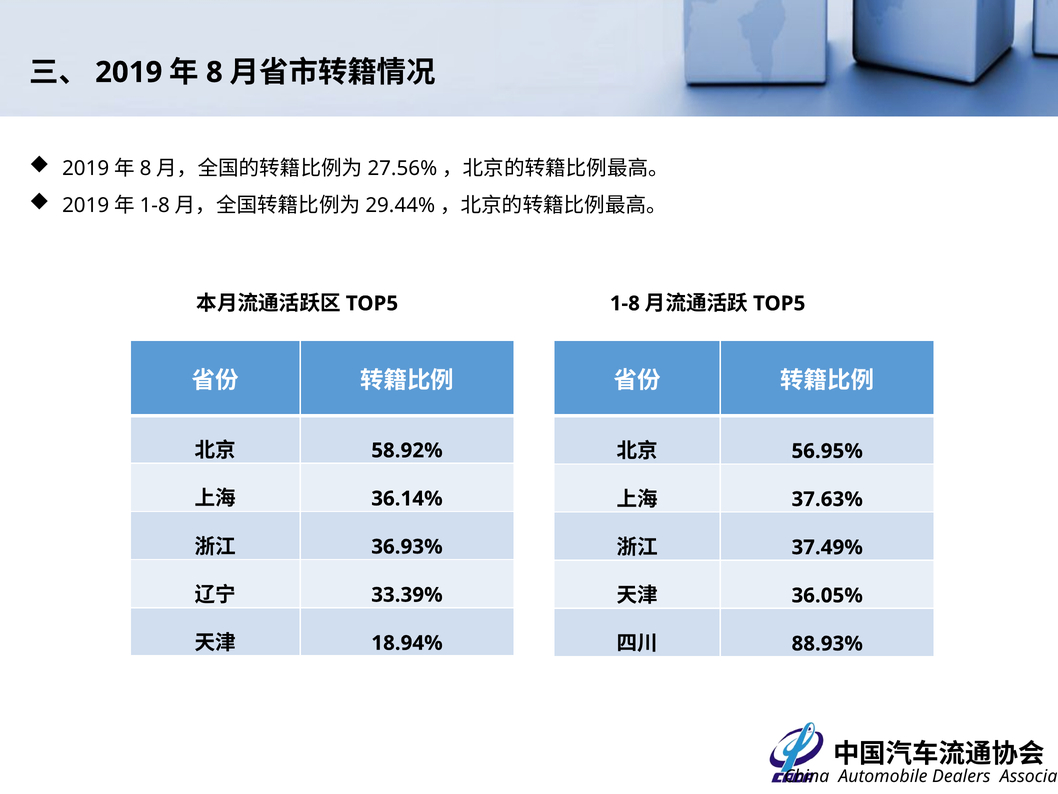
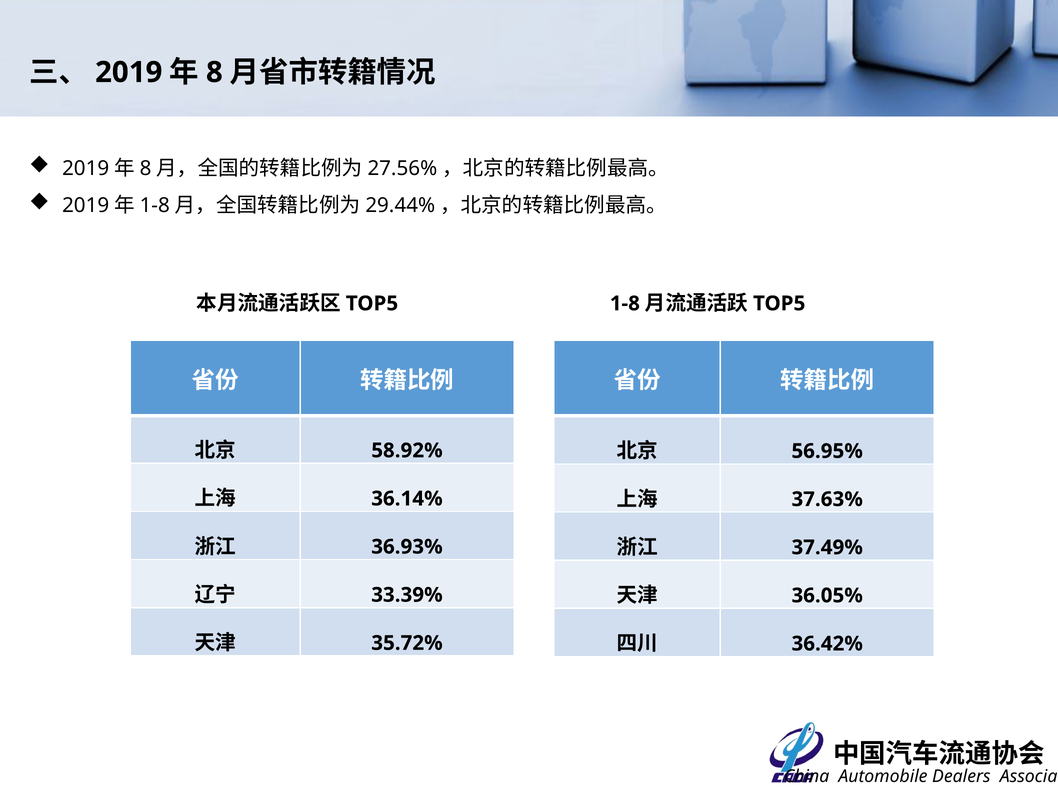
18.94%: 18.94% -> 35.72%
88.93%: 88.93% -> 36.42%
